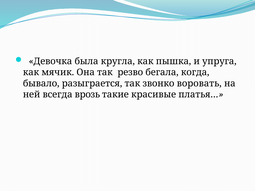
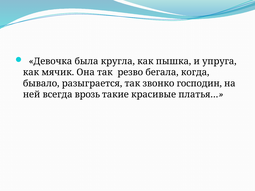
воровать: воровать -> господин
